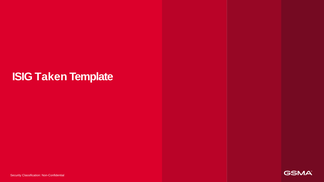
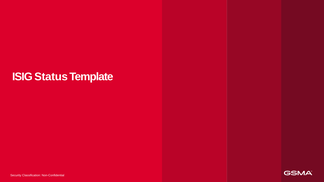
Taken: Taken -> Status
